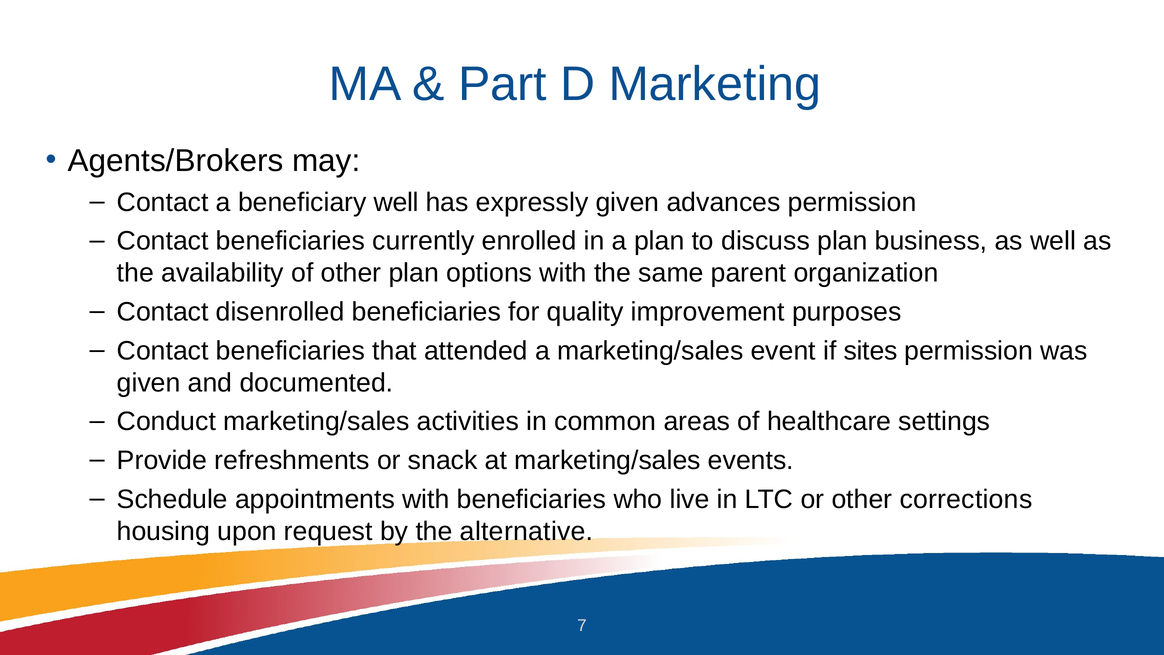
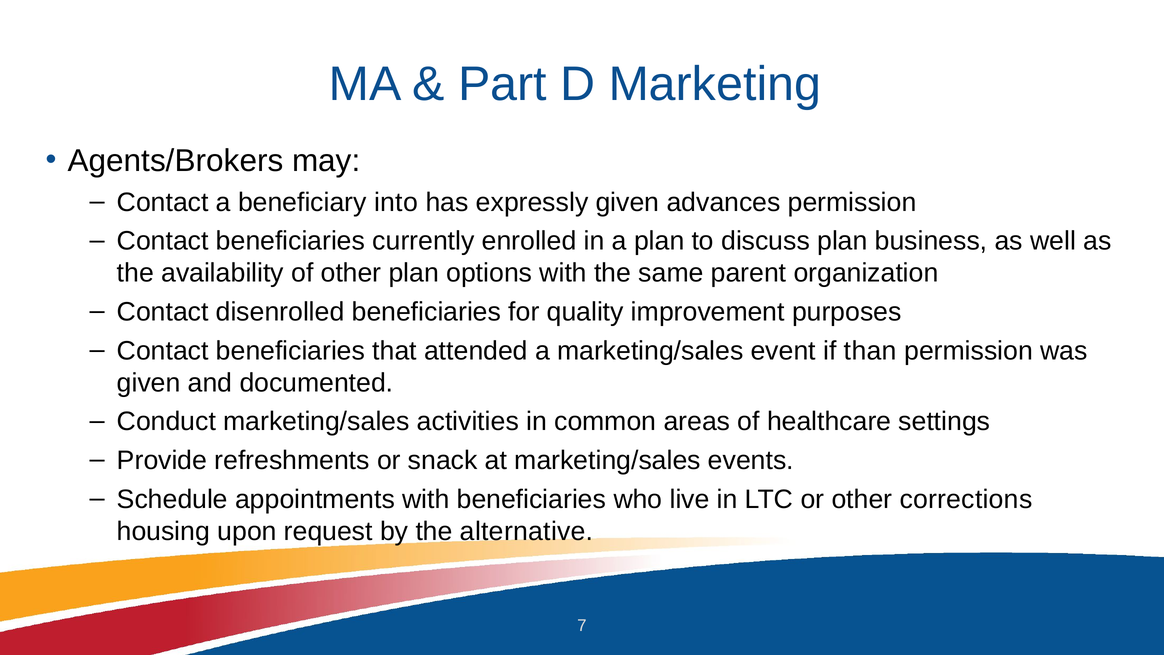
beneficiary well: well -> into
sites: sites -> than
